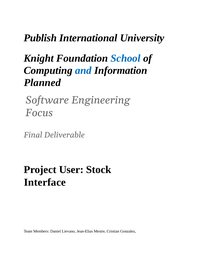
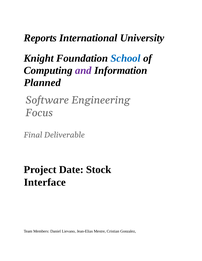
Publish: Publish -> Reports
and colour: blue -> purple
User: User -> Date
